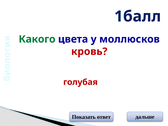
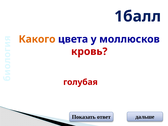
Какого colour: green -> orange
